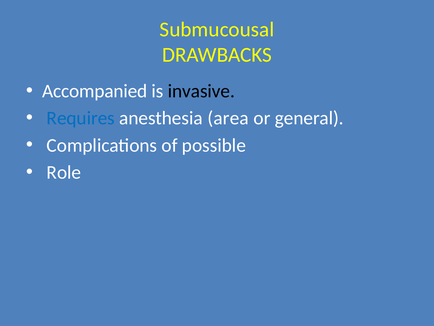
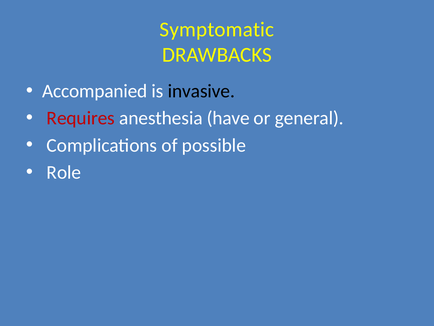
Submucousal: Submucousal -> Symptomatic
Requires colour: blue -> red
area: area -> have
